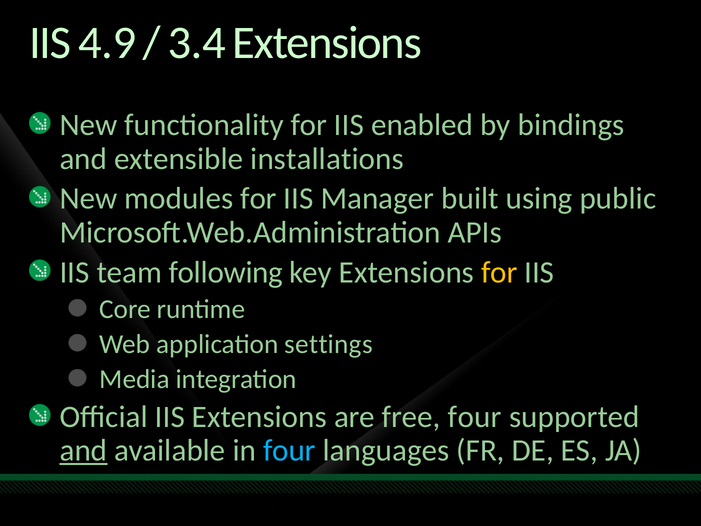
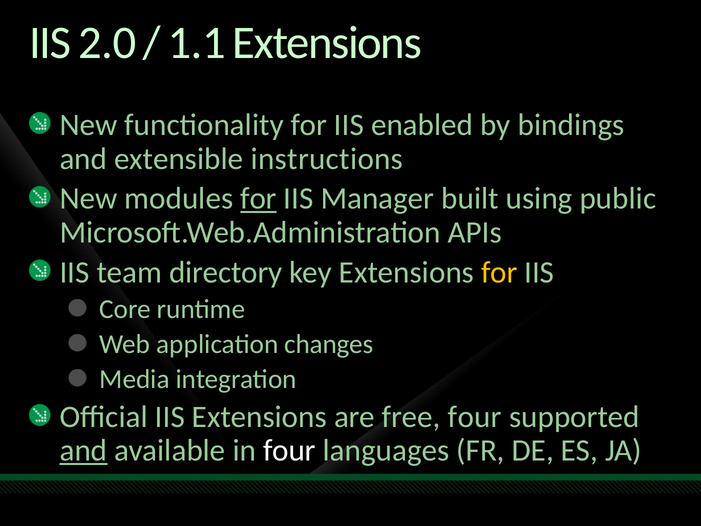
4.9: 4.9 -> 2.0
3.4: 3.4 -> 1.1
installations: installations -> instructions
for at (258, 199) underline: none -> present
following: following -> directory
settings: settings -> changes
four at (289, 450) colour: light blue -> white
